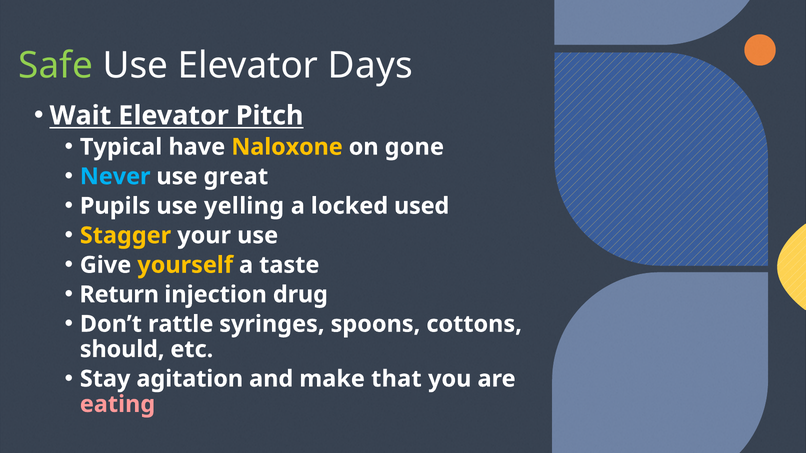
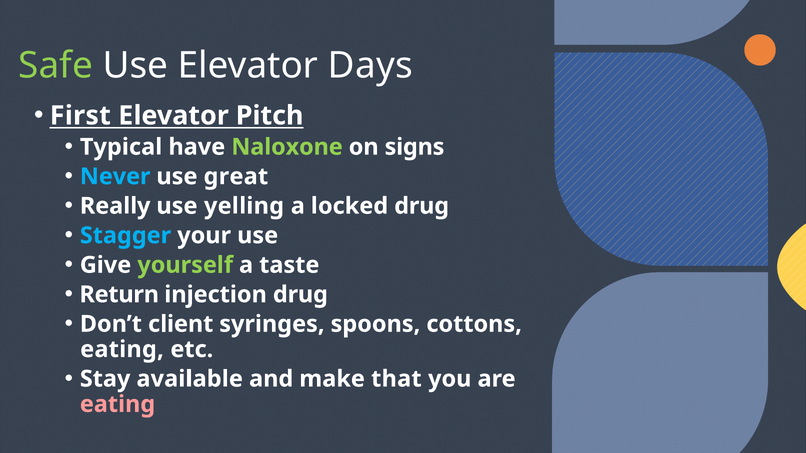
Wait: Wait -> First
Naloxone colour: yellow -> light green
gone: gone -> signs
Pupils: Pupils -> Really
locked used: used -> drug
Stagger colour: yellow -> light blue
yourself colour: yellow -> light green
rattle: rattle -> client
should at (122, 350): should -> eating
agitation: agitation -> available
